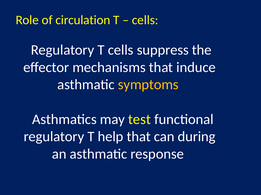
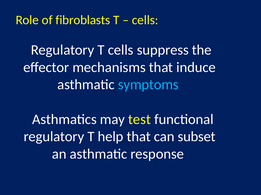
circulation: circulation -> fibroblasts
symptoms colour: yellow -> light blue
during: during -> subset
